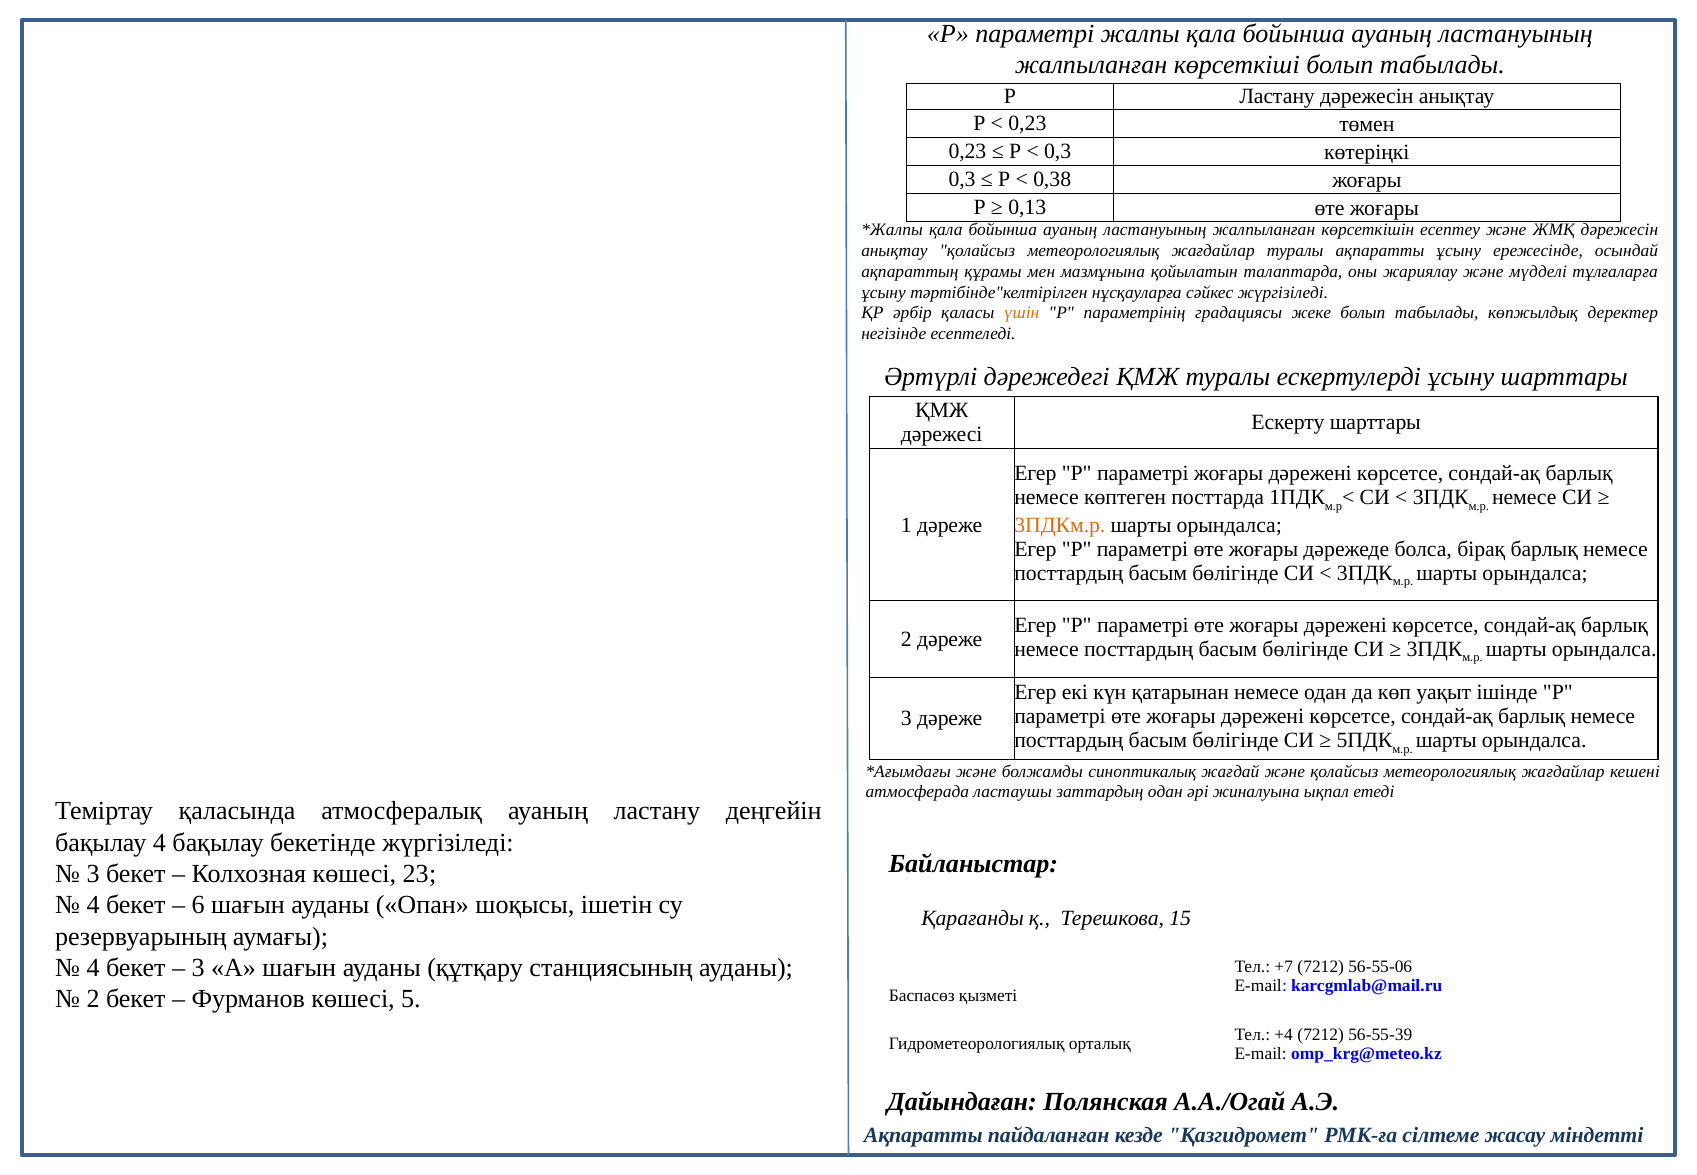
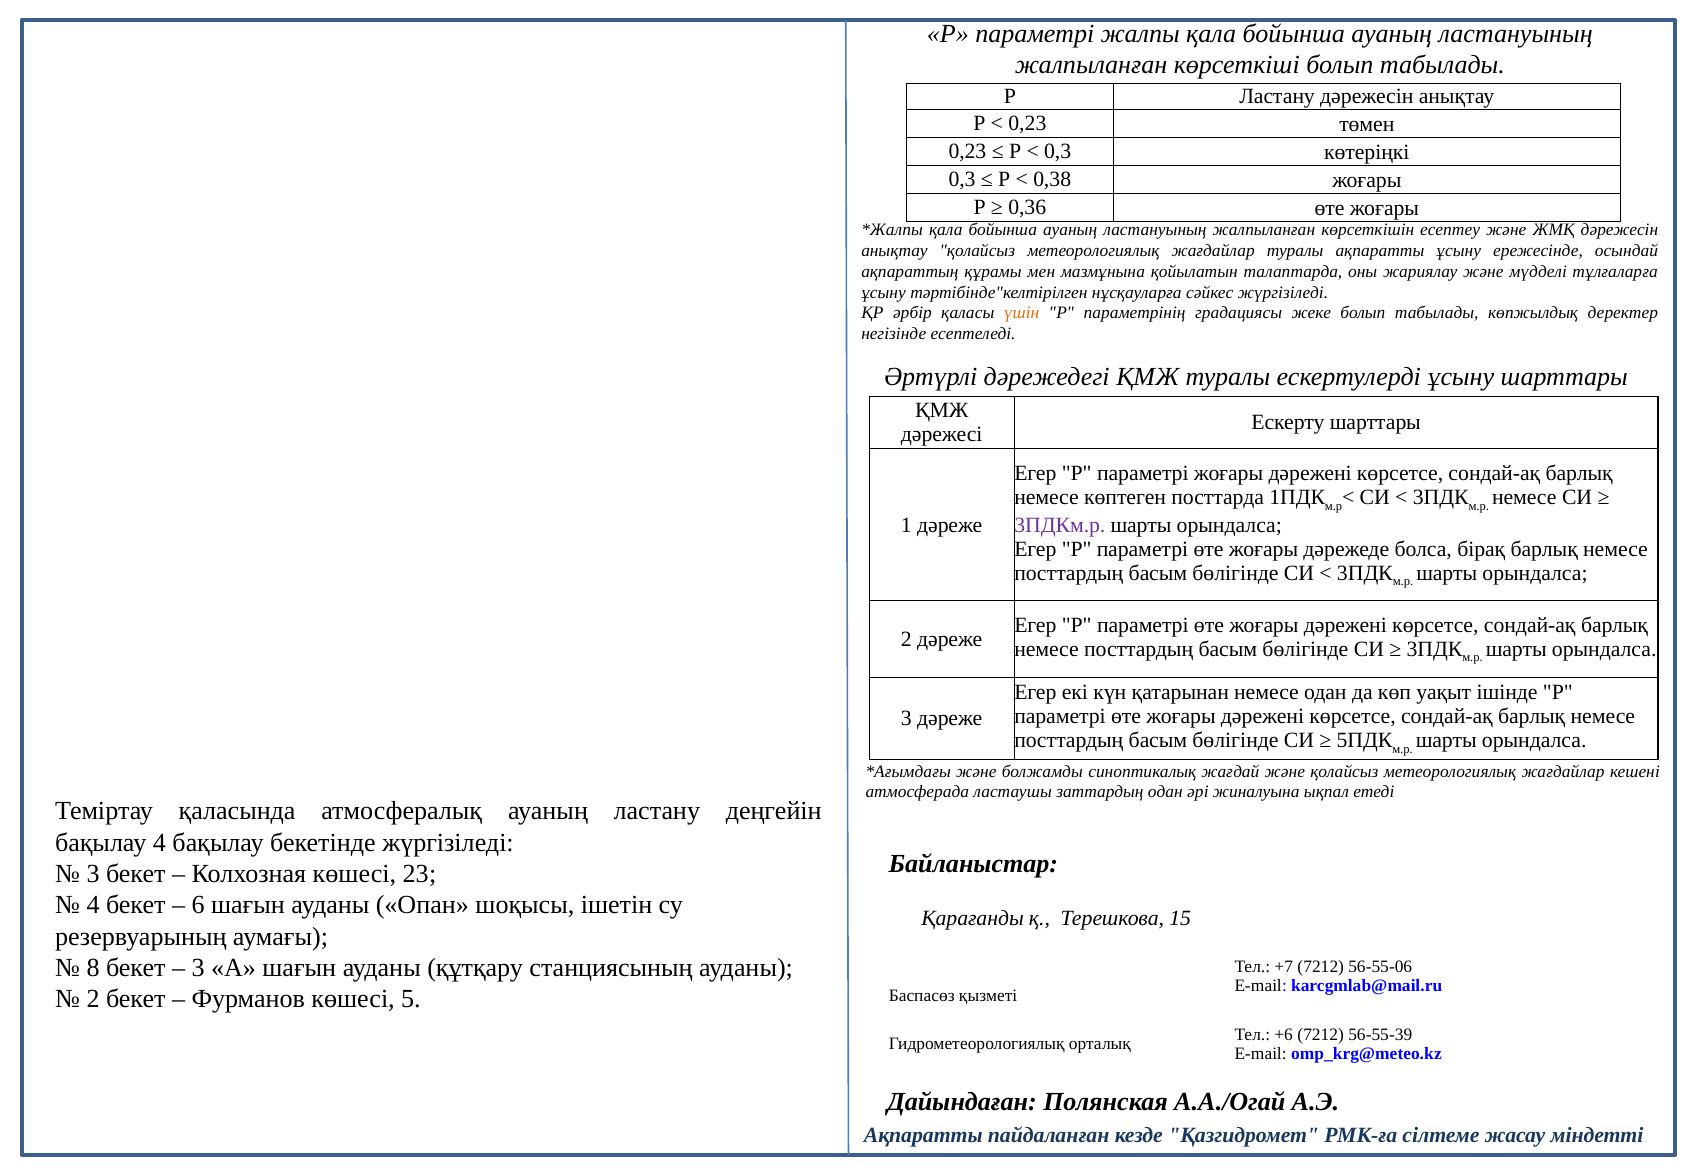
0,13: 0,13 -> 0,36
3ПДКм.р colour: orange -> purple
4 at (93, 968): 4 -> 8
+4: +4 -> +6
